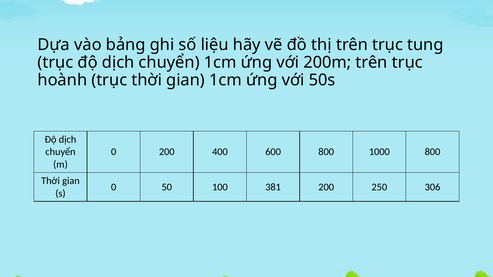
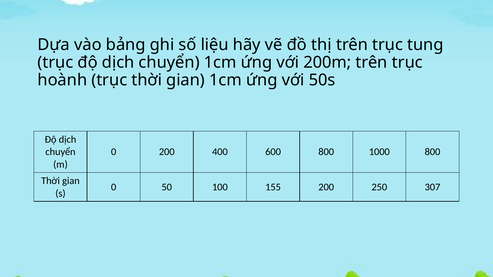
381: 381 -> 155
306: 306 -> 307
